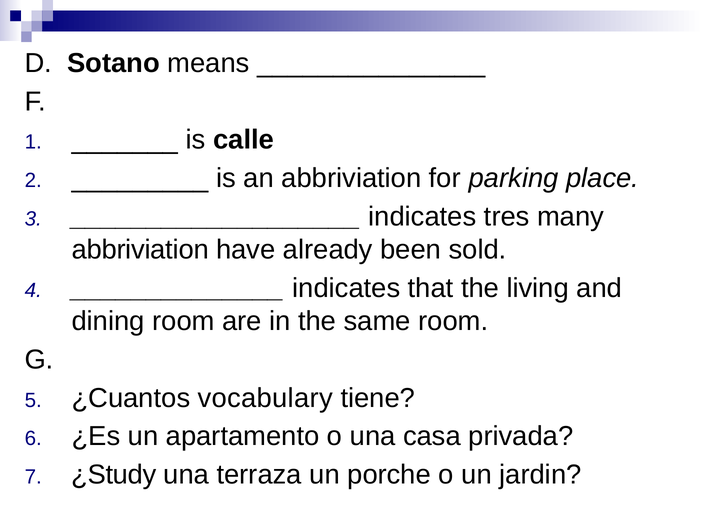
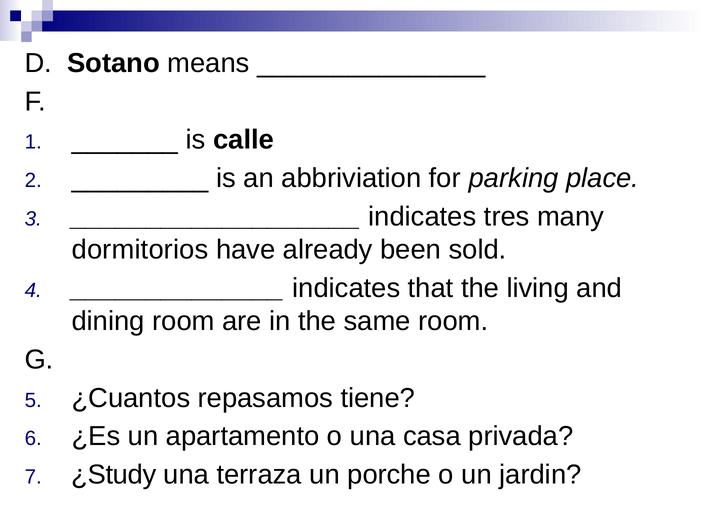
abbriviation at (140, 250): abbriviation -> dormitorios
vocabulary: vocabulary -> repasamos
